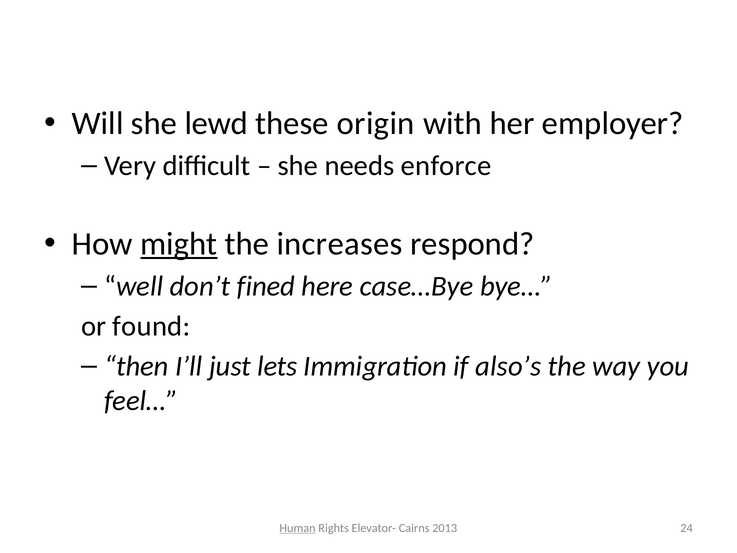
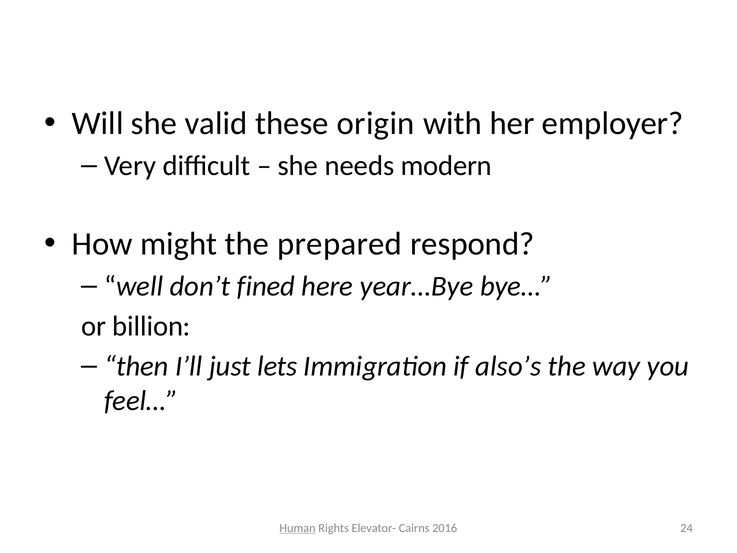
lewd: lewd -> valid
enforce: enforce -> modern
might underline: present -> none
increases: increases -> prepared
case…Bye: case…Bye -> year…Bye
found: found -> billion
2013: 2013 -> 2016
